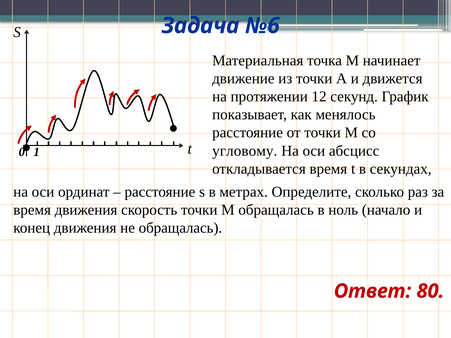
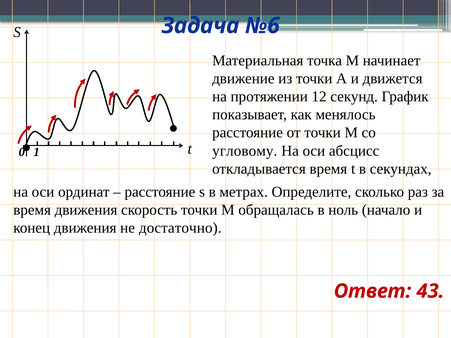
не обращалась: обращалась -> достаточно
80: 80 -> 43
